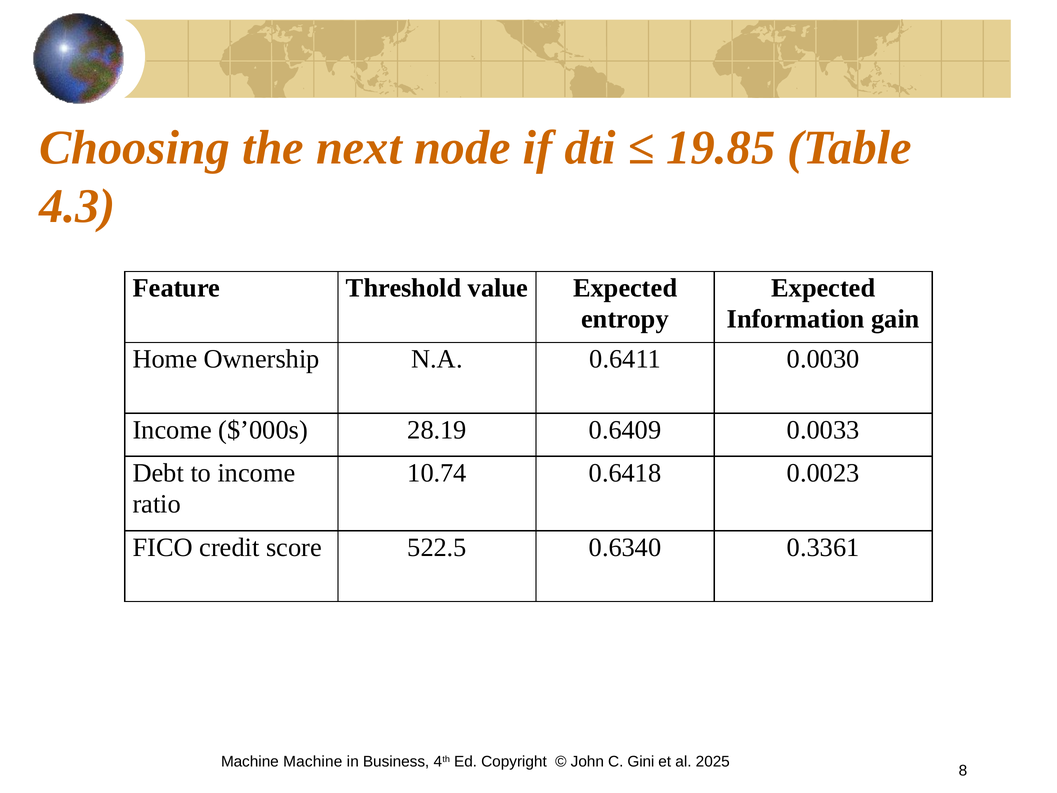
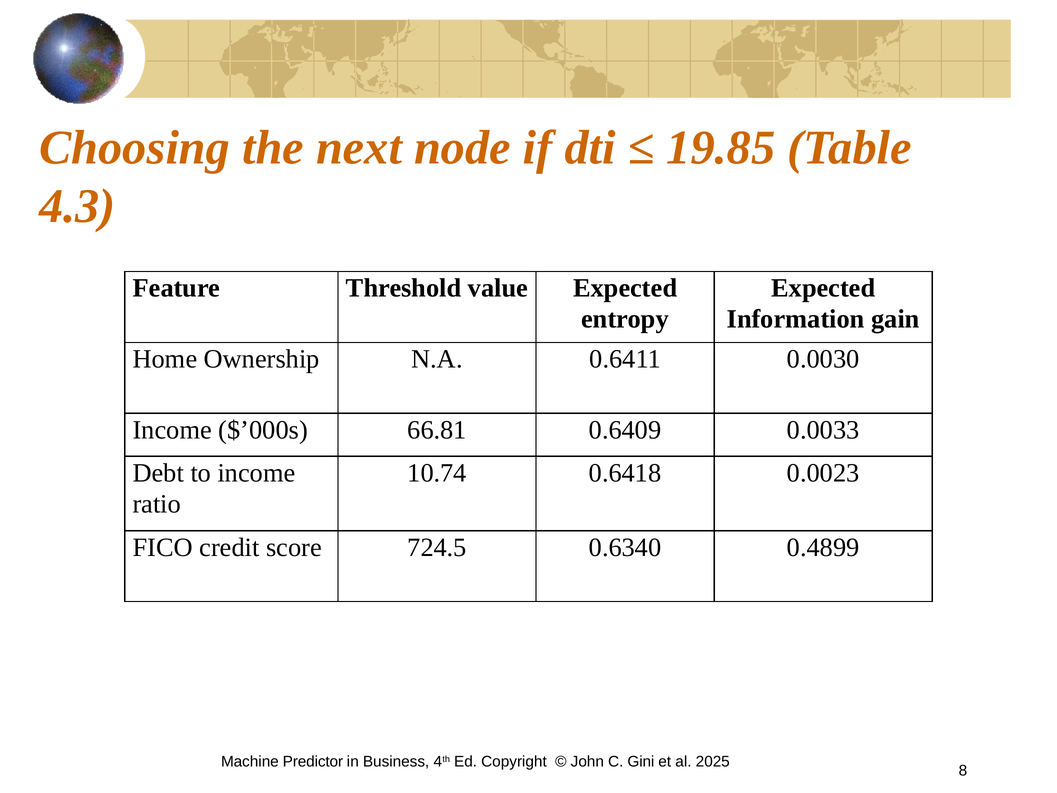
28.19: 28.19 -> 66.81
522.5: 522.5 -> 724.5
0.3361: 0.3361 -> 0.4899
Machine Machine: Machine -> Predictor
